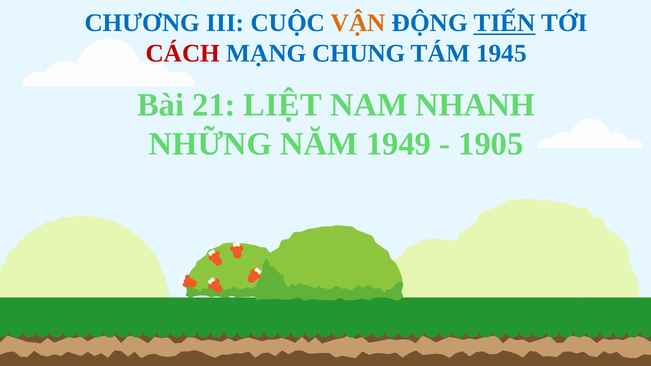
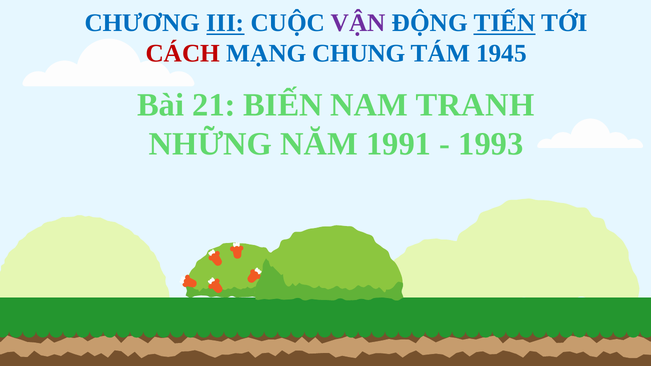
III underline: none -> present
VẬN colour: orange -> purple
LIỆT: LIỆT -> BIẾN
NHANH: NHANH -> TRANH
1949: 1949 -> 1991
1905: 1905 -> 1993
